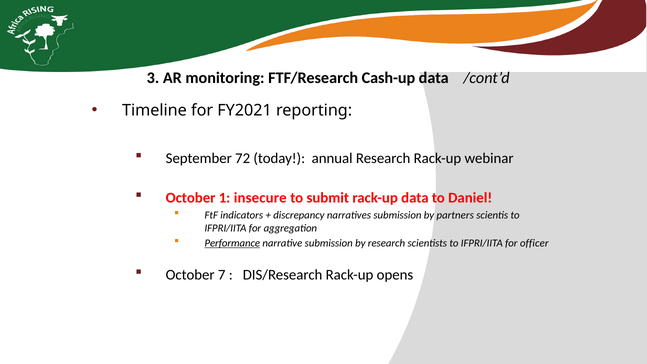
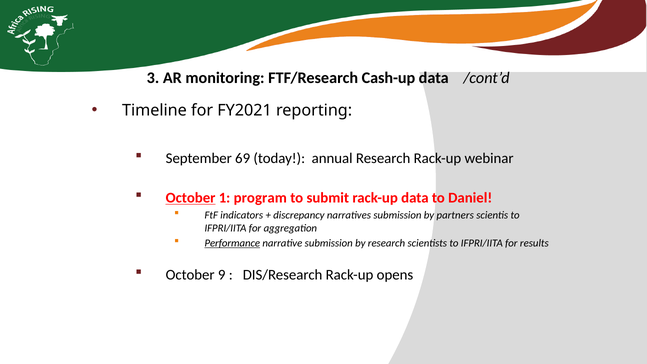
72: 72 -> 69
October at (191, 198) underline: none -> present
insecure: insecure -> program
officer: officer -> results
7: 7 -> 9
